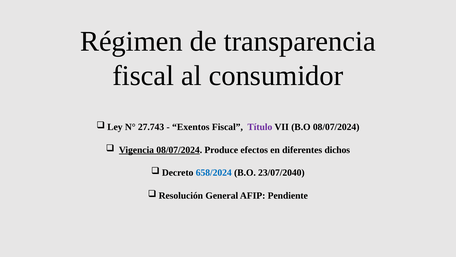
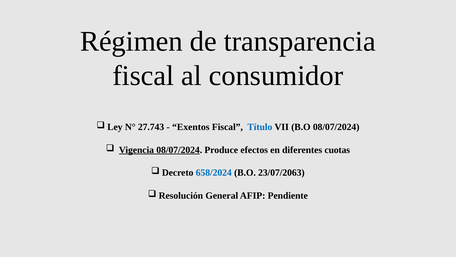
Título colour: purple -> blue
dichos: dichos -> cuotas
23/07/2040: 23/07/2040 -> 23/07/2063
